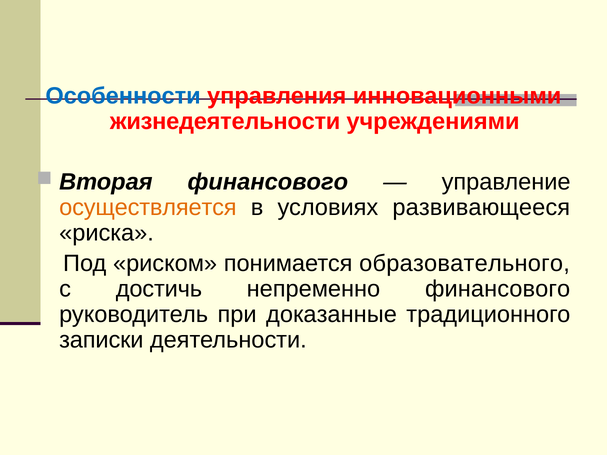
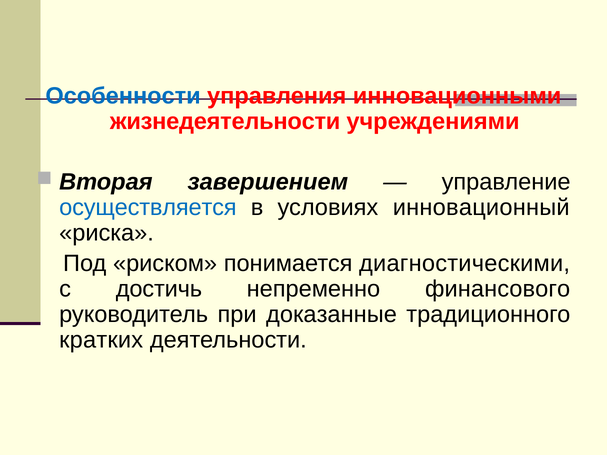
Вторая финансового: финансового -> завершением
осуществляется colour: orange -> blue
развивающееся: развивающееся -> инновационный
образовательного: образовательного -> диагностическими
записки: записки -> кратких
